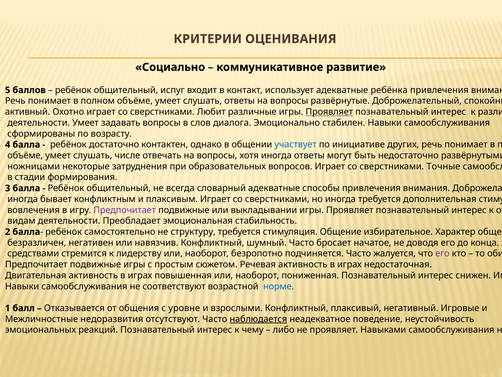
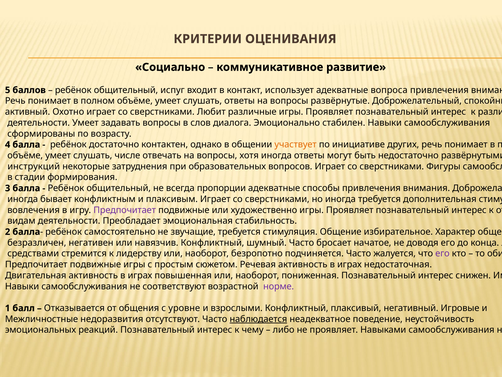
ребёнка: ребёнка -> вопроса
Проявляет at (329, 112) underline: present -> none
участвует colour: blue -> orange
ножницами: ножницами -> инструкций
Точные: Точные -> Фигуры
словарный: словарный -> пропорции
выкладывании: выкладывании -> художественно
структуру: структуру -> звучащие
норме colour: blue -> purple
